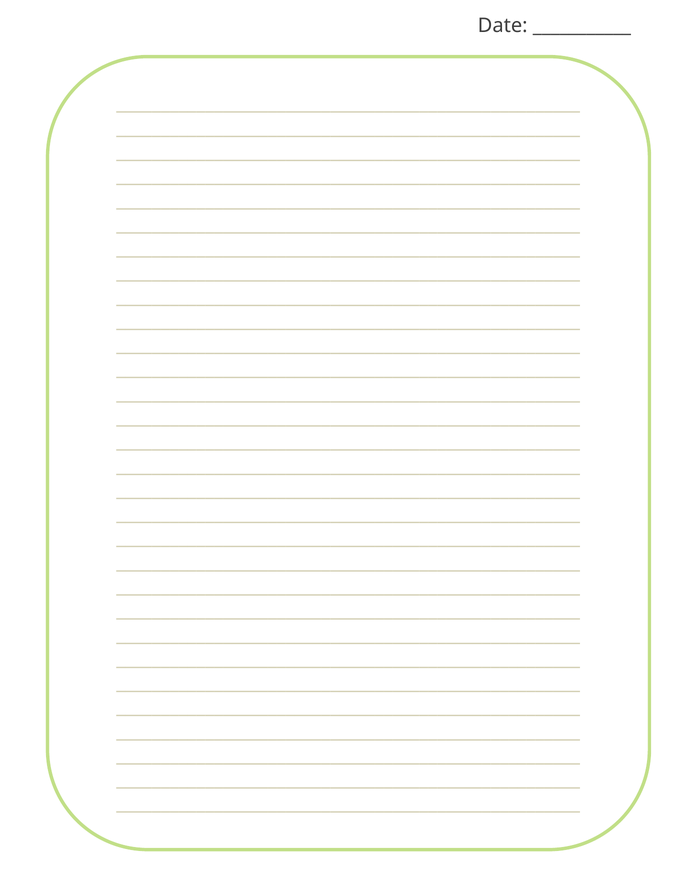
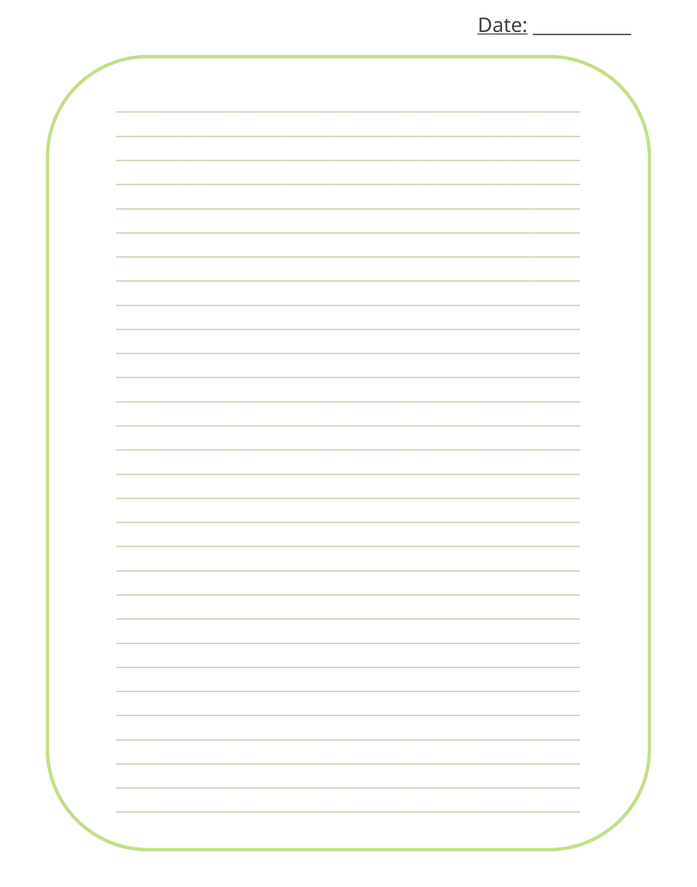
Date underline: none -> present
